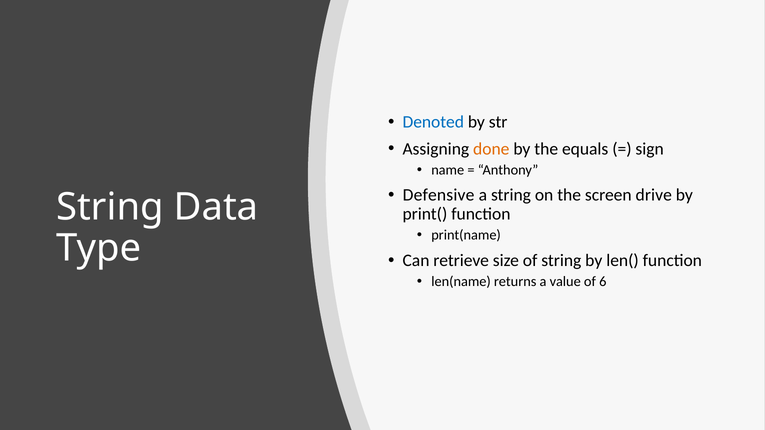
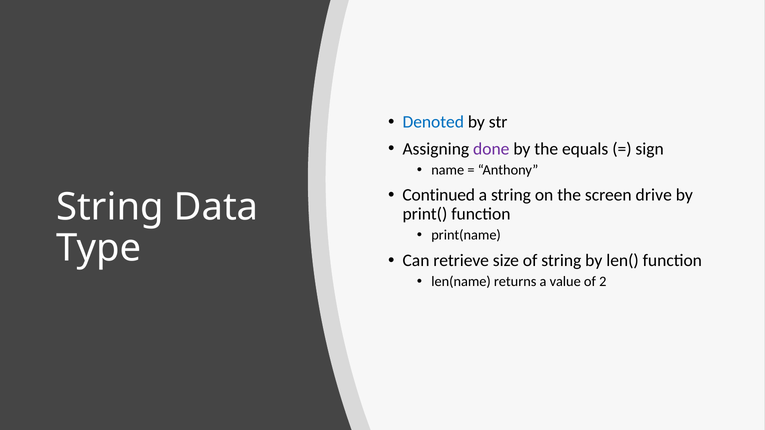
done colour: orange -> purple
Defensive: Defensive -> Continued
6: 6 -> 2
